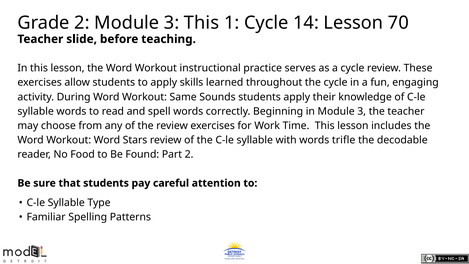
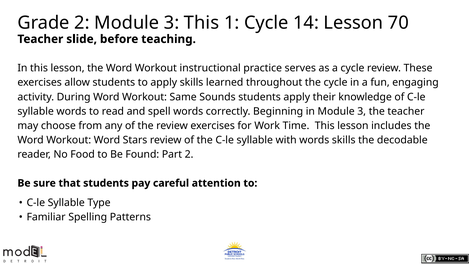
words trifle: trifle -> skills
